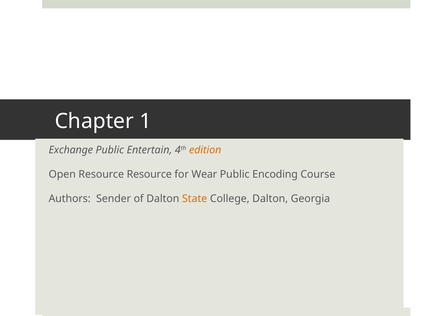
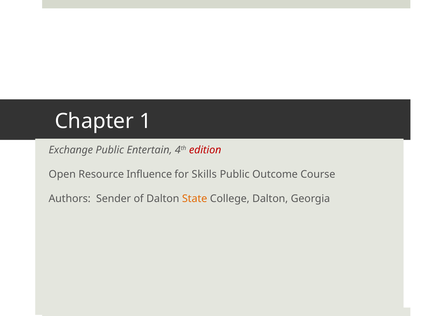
edition colour: orange -> red
Resource Resource: Resource -> Influence
Wear: Wear -> Skills
Encoding: Encoding -> Outcome
